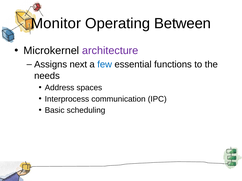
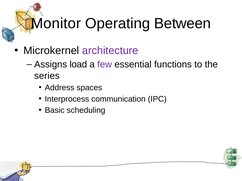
next: next -> load
few colour: blue -> purple
needs: needs -> series
